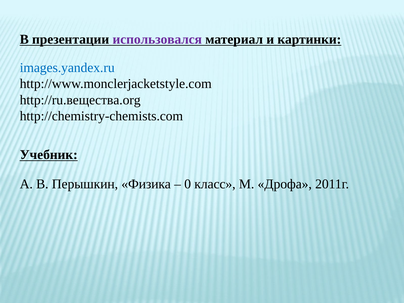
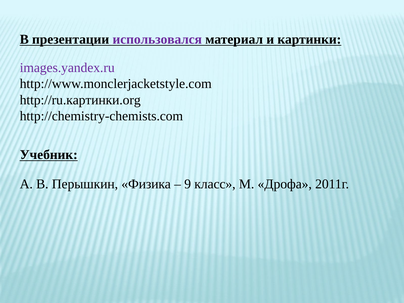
images.yandex.ru colour: blue -> purple
http://ru.вещества.org: http://ru.вещества.org -> http://ru.картинки.org
0: 0 -> 9
